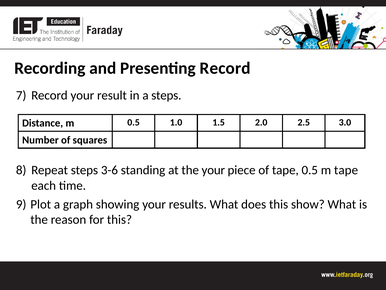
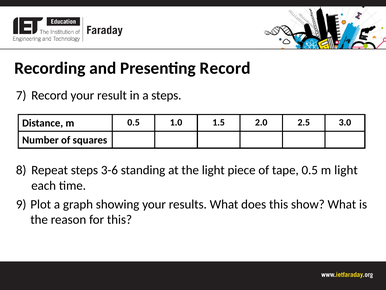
the your: your -> light
m tape: tape -> light
